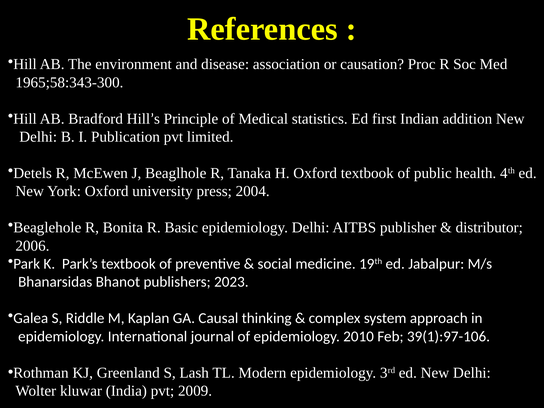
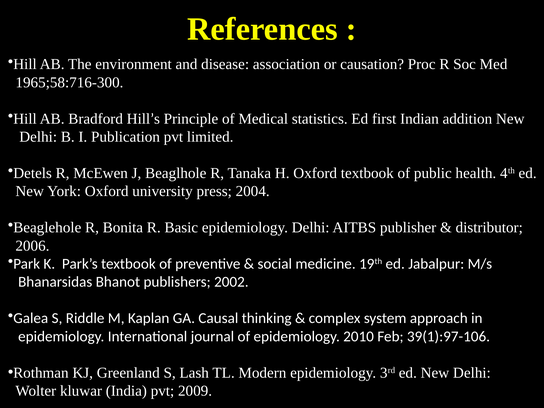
1965;58:343-300: 1965;58:343-300 -> 1965;58:716-300
2023: 2023 -> 2002
